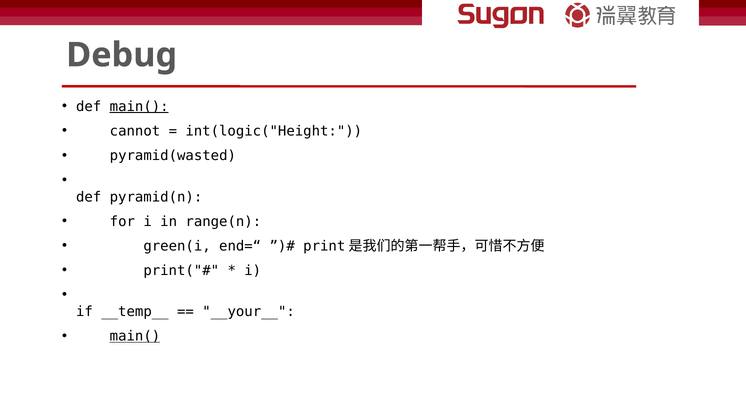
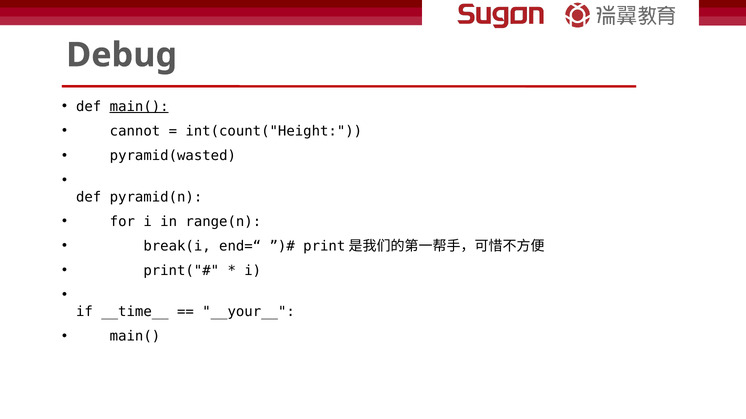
int(logic("Height: int(logic("Height -> int(count("Height
green(i: green(i -> break(i
__temp__: __temp__ -> __time__
main( at (135, 337) underline: present -> none
